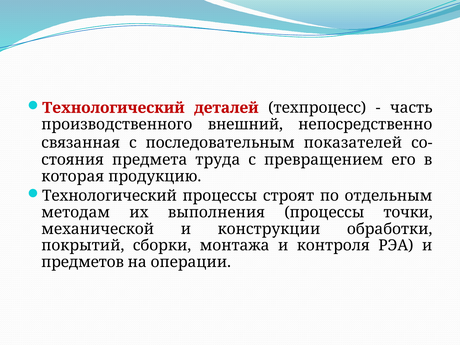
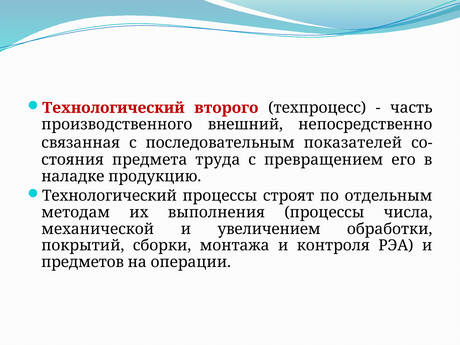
деталей: деталей -> второго
которая: которая -> наладке
точки: точки -> числа
конструкции: конструкции -> увеличением
